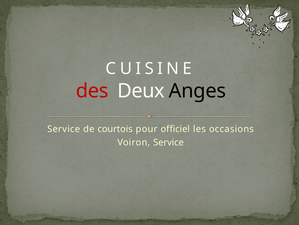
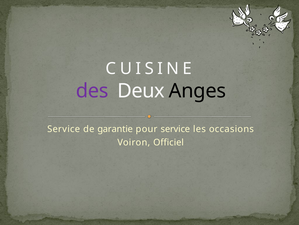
des colour: red -> purple
courtois: courtois -> garantie
pour officiel: officiel -> service
Voiron Service: Service -> Officiel
